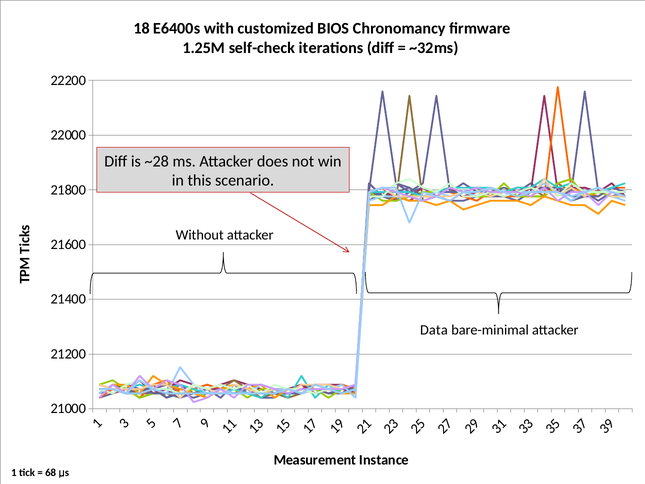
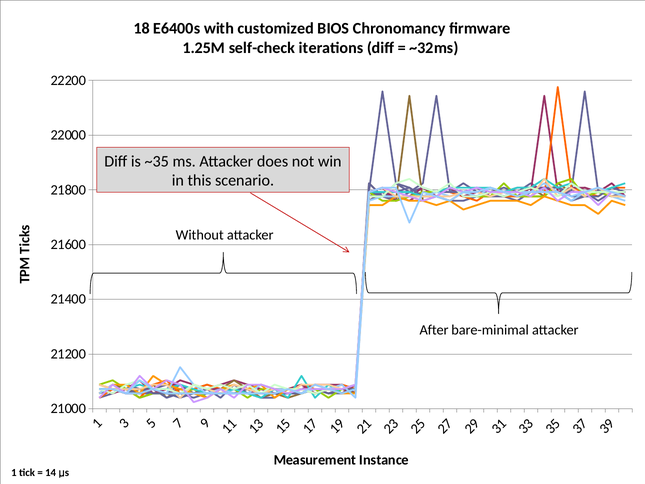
~28: ~28 -> ~35
Data: Data -> After
68: 68 -> 14
